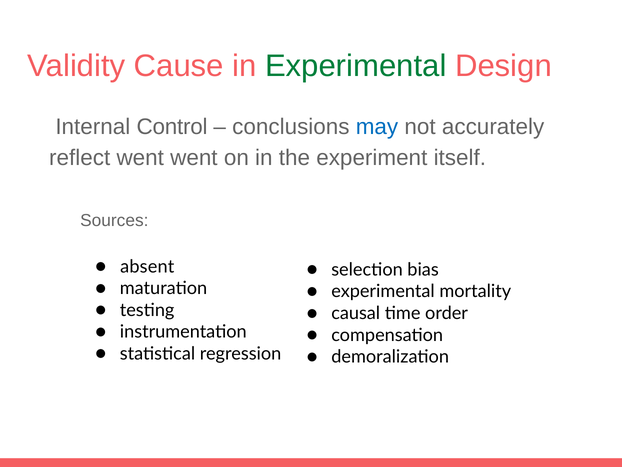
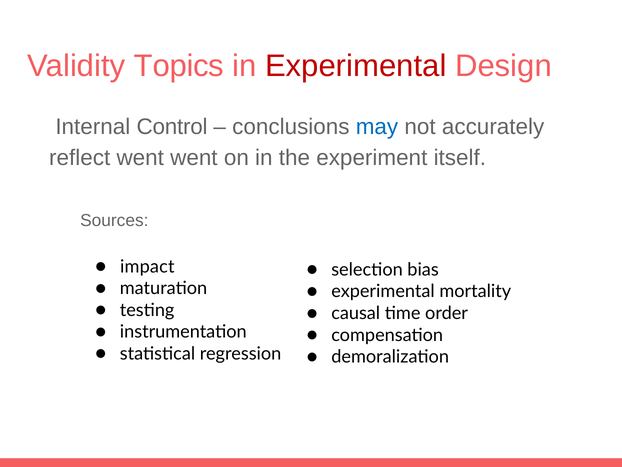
Cause: Cause -> Topics
Experimental at (356, 66) colour: green -> red
absent: absent -> impact
